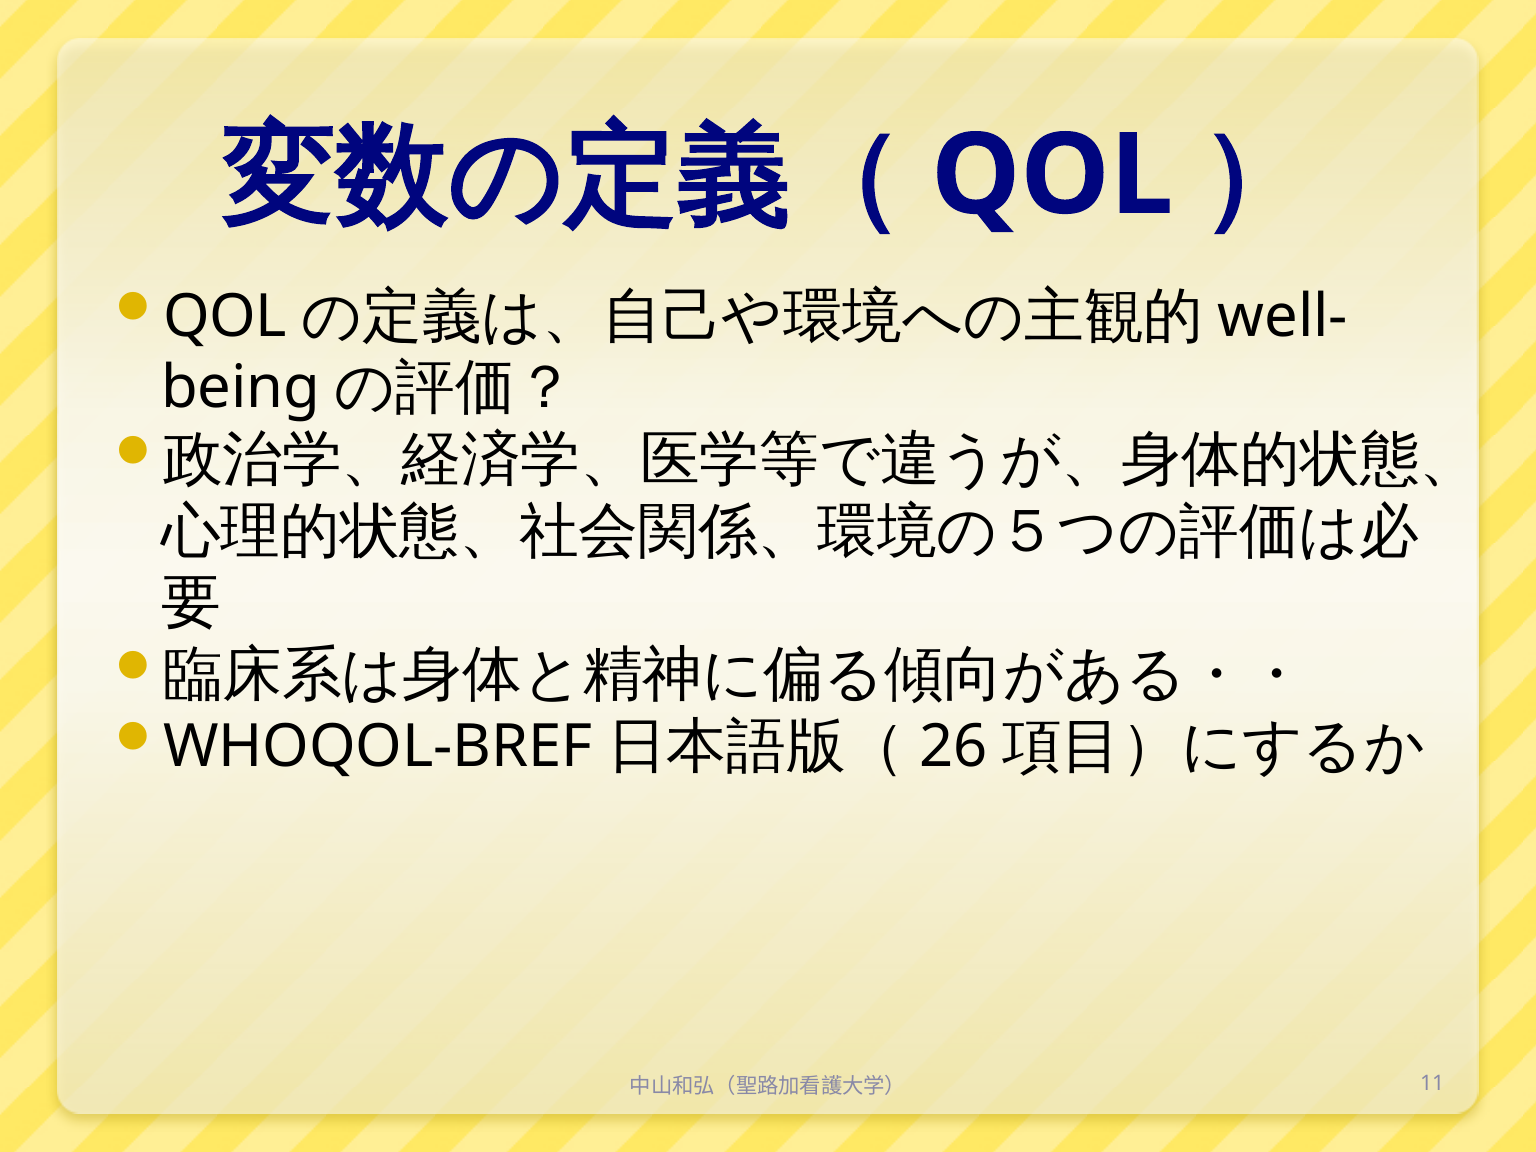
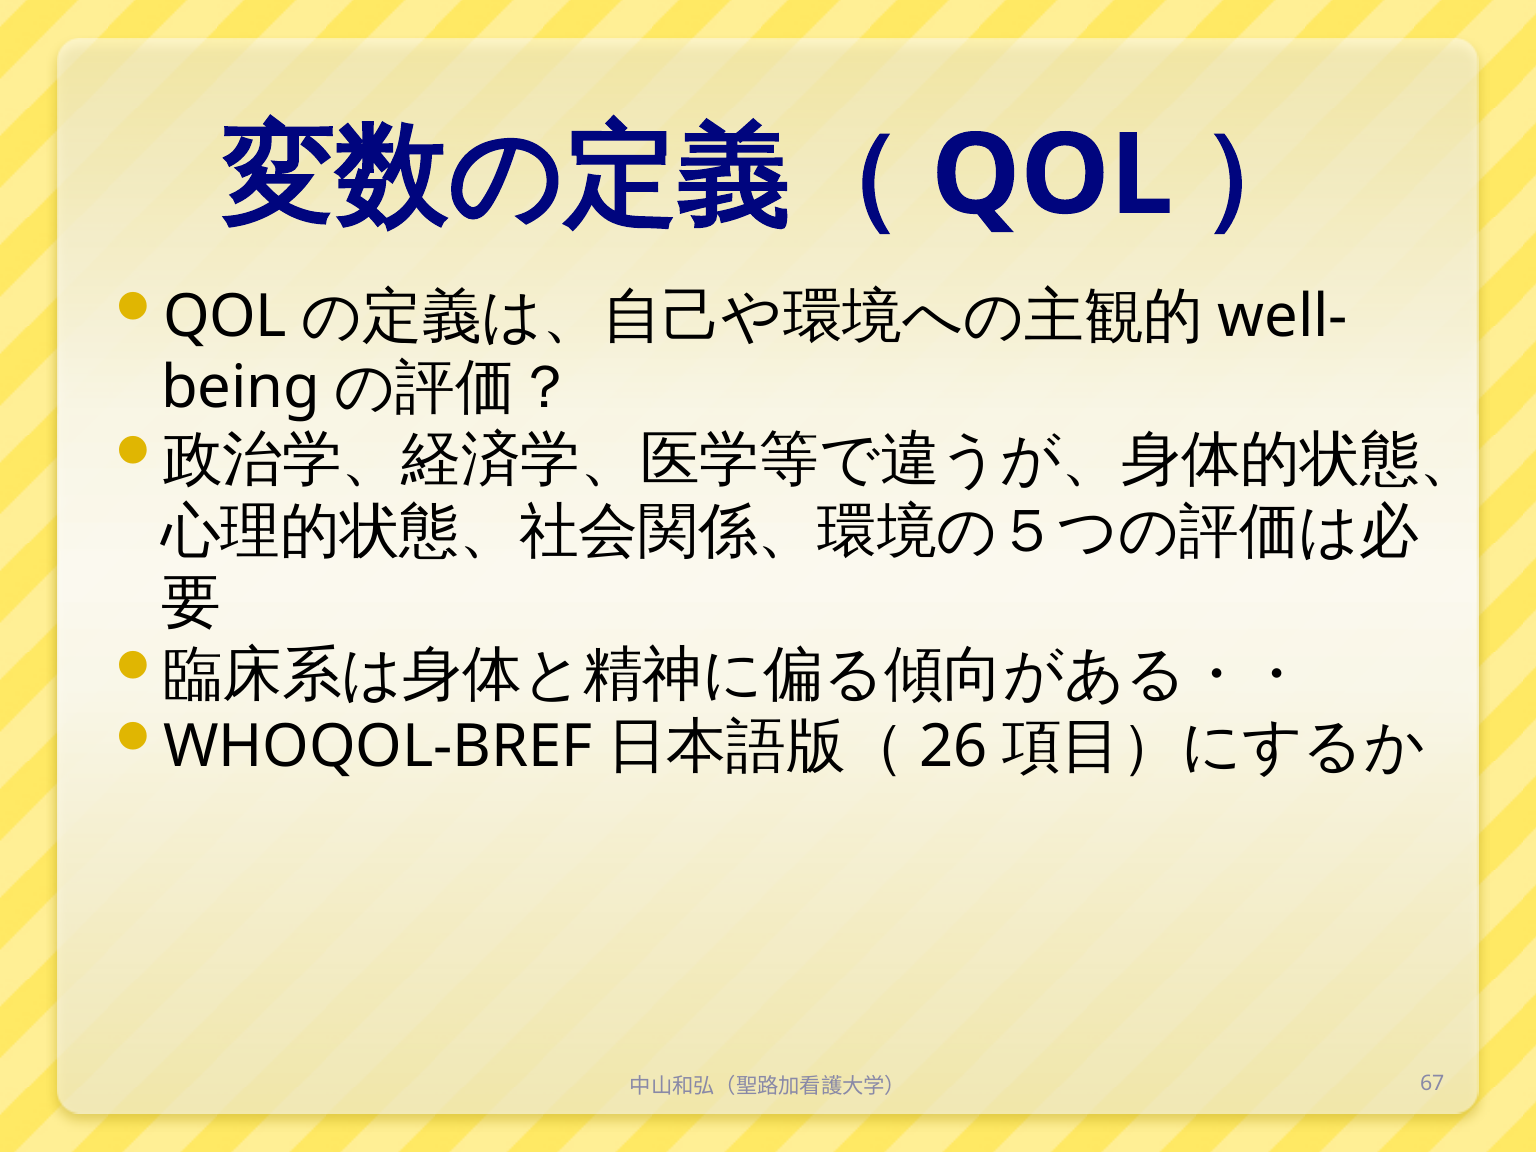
11: 11 -> 67
